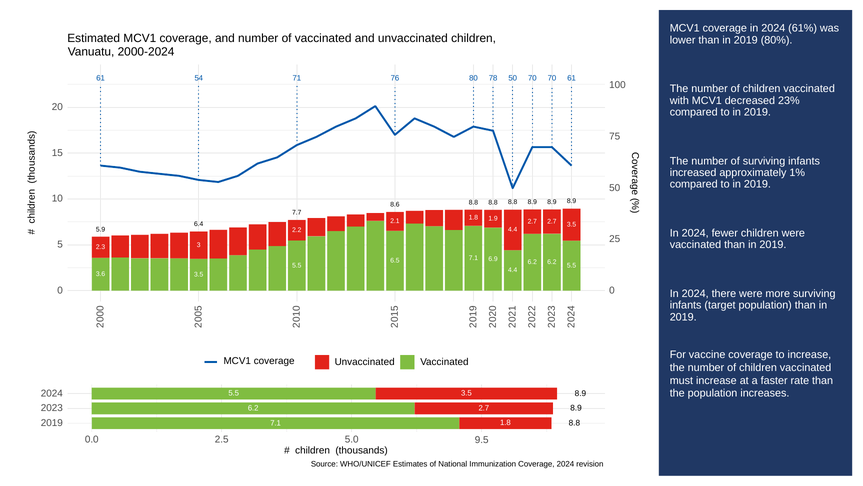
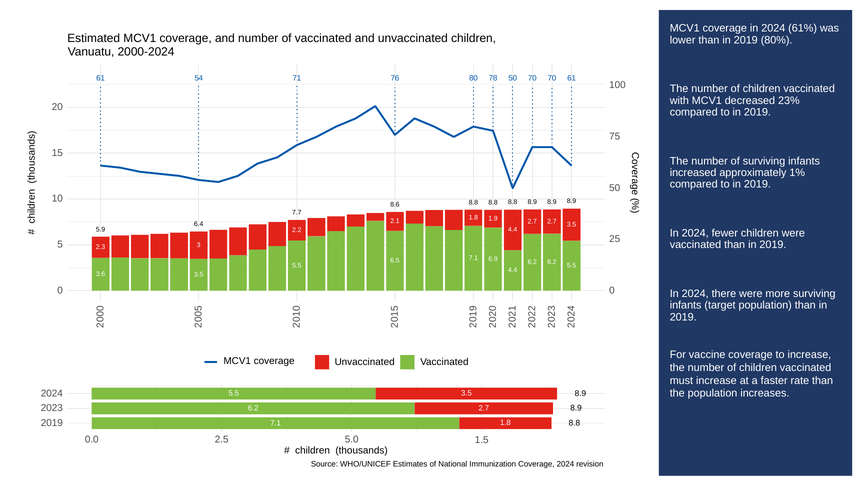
9.5: 9.5 -> 1.5
